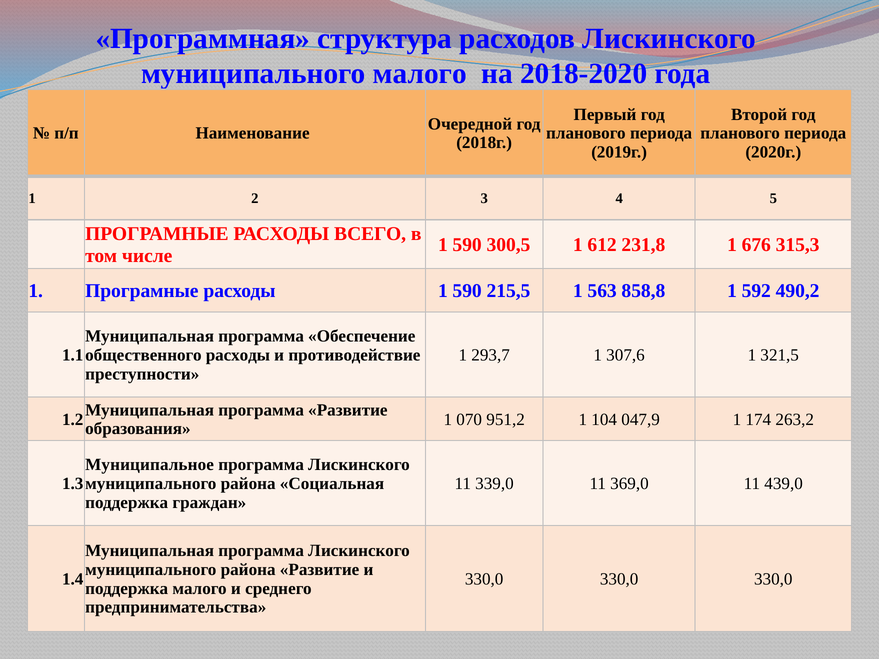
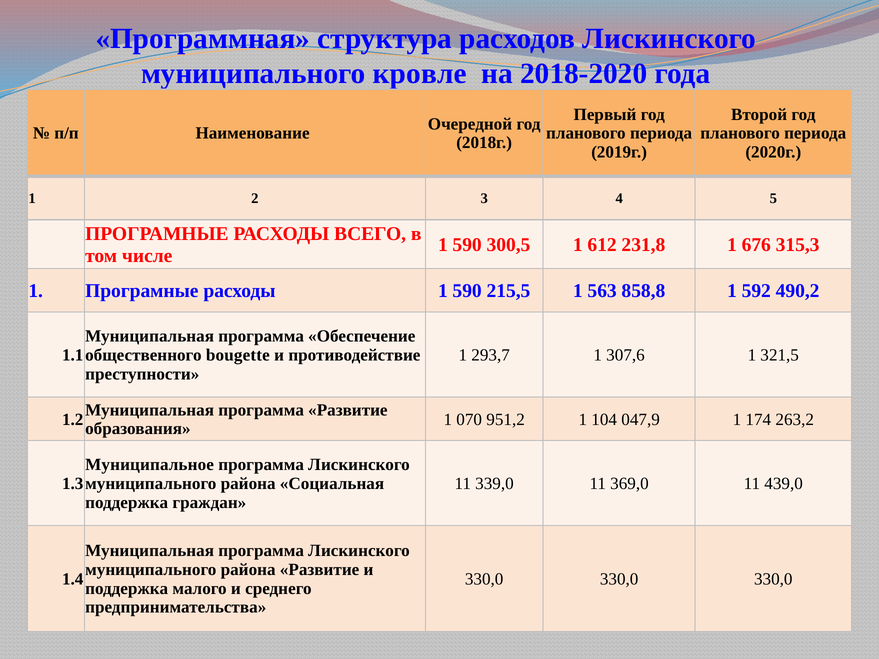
муниципального малого: малого -> кровле
общественного расходы: расходы -> bougette
